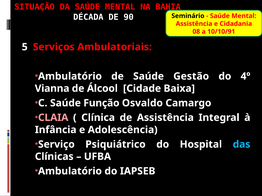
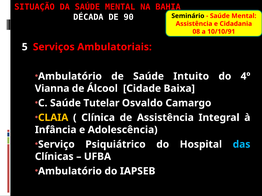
Gestão: Gestão -> Intuito
Função: Função -> Tutelar
CLAIA colour: pink -> yellow
